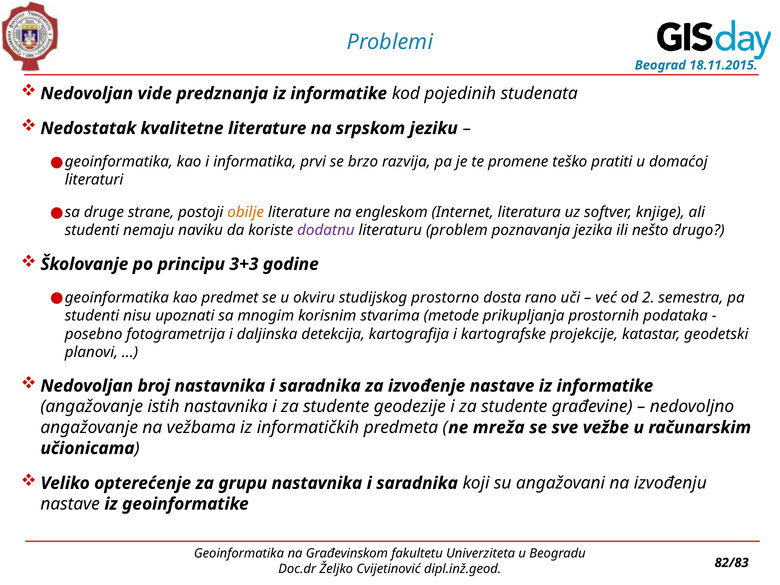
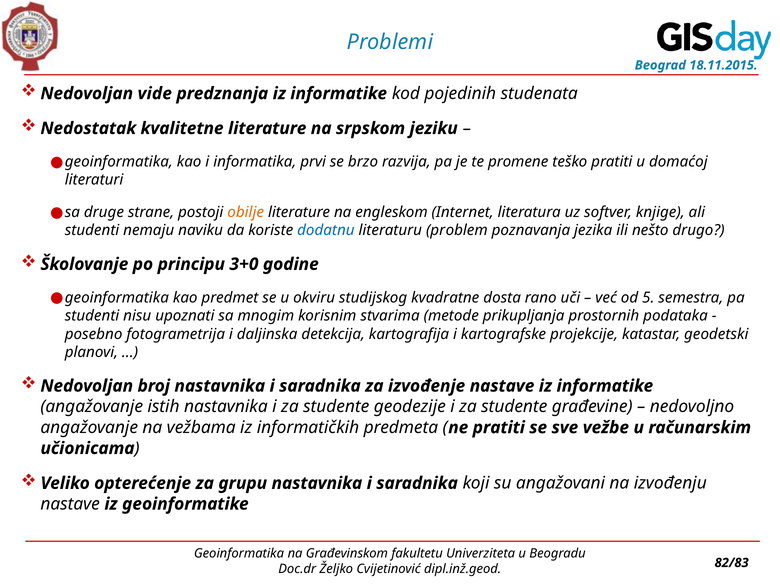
dodatnu colour: purple -> blue
3+3: 3+3 -> 3+0
prostorno: prostorno -> kvadratne
2: 2 -> 5
ne mreža: mreža -> pratiti
